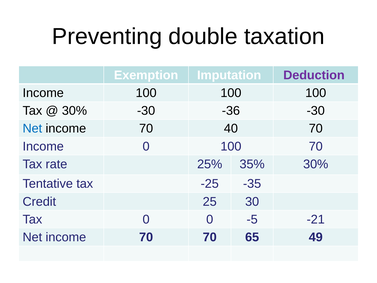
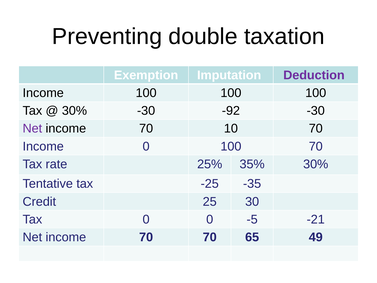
-36: -36 -> -92
Net at (32, 128) colour: blue -> purple
40: 40 -> 10
